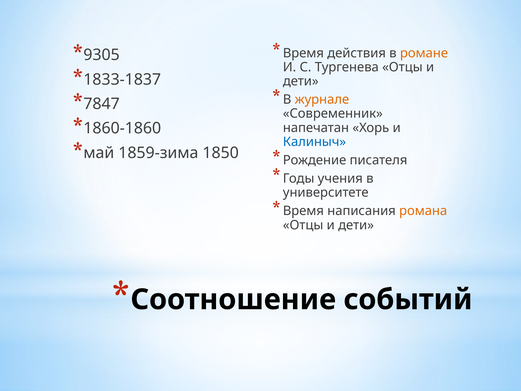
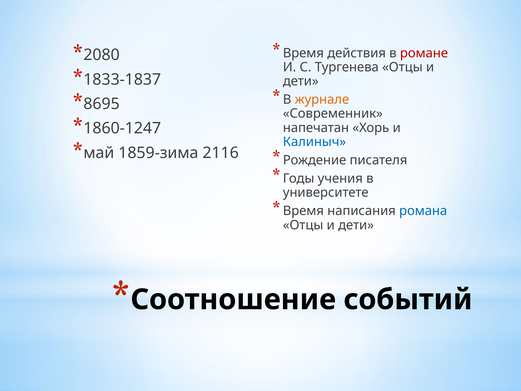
романе colour: orange -> red
9305: 9305 -> 2080
7847: 7847 -> 8695
1860-1860: 1860-1860 -> 1860-1247
1850: 1850 -> 2116
романа colour: orange -> blue
